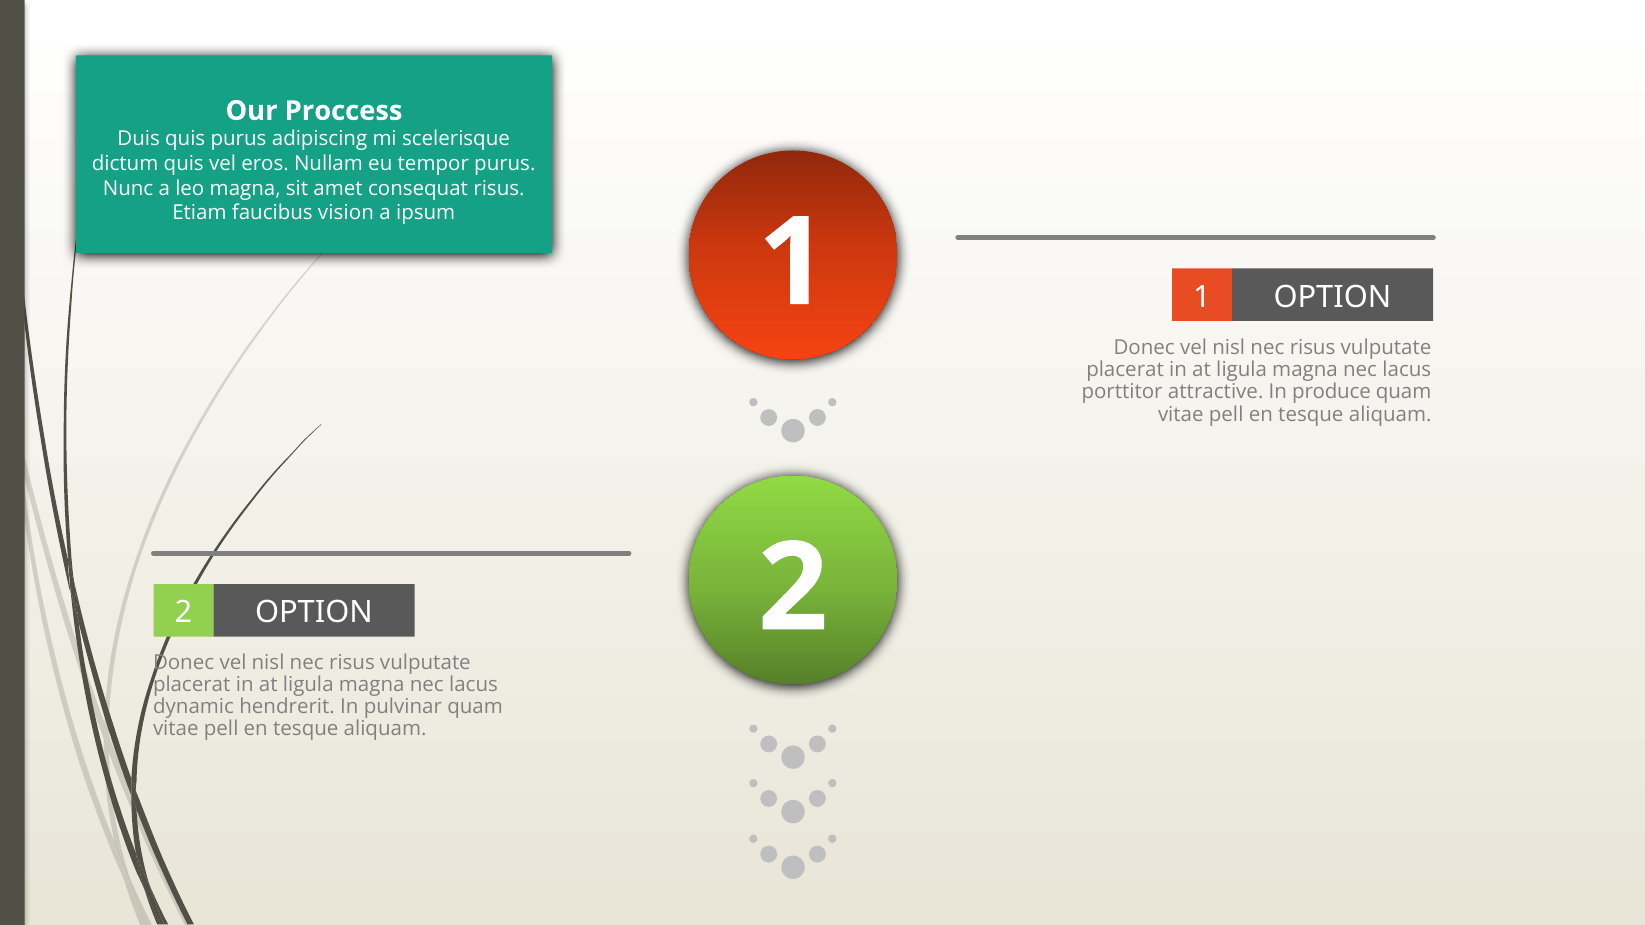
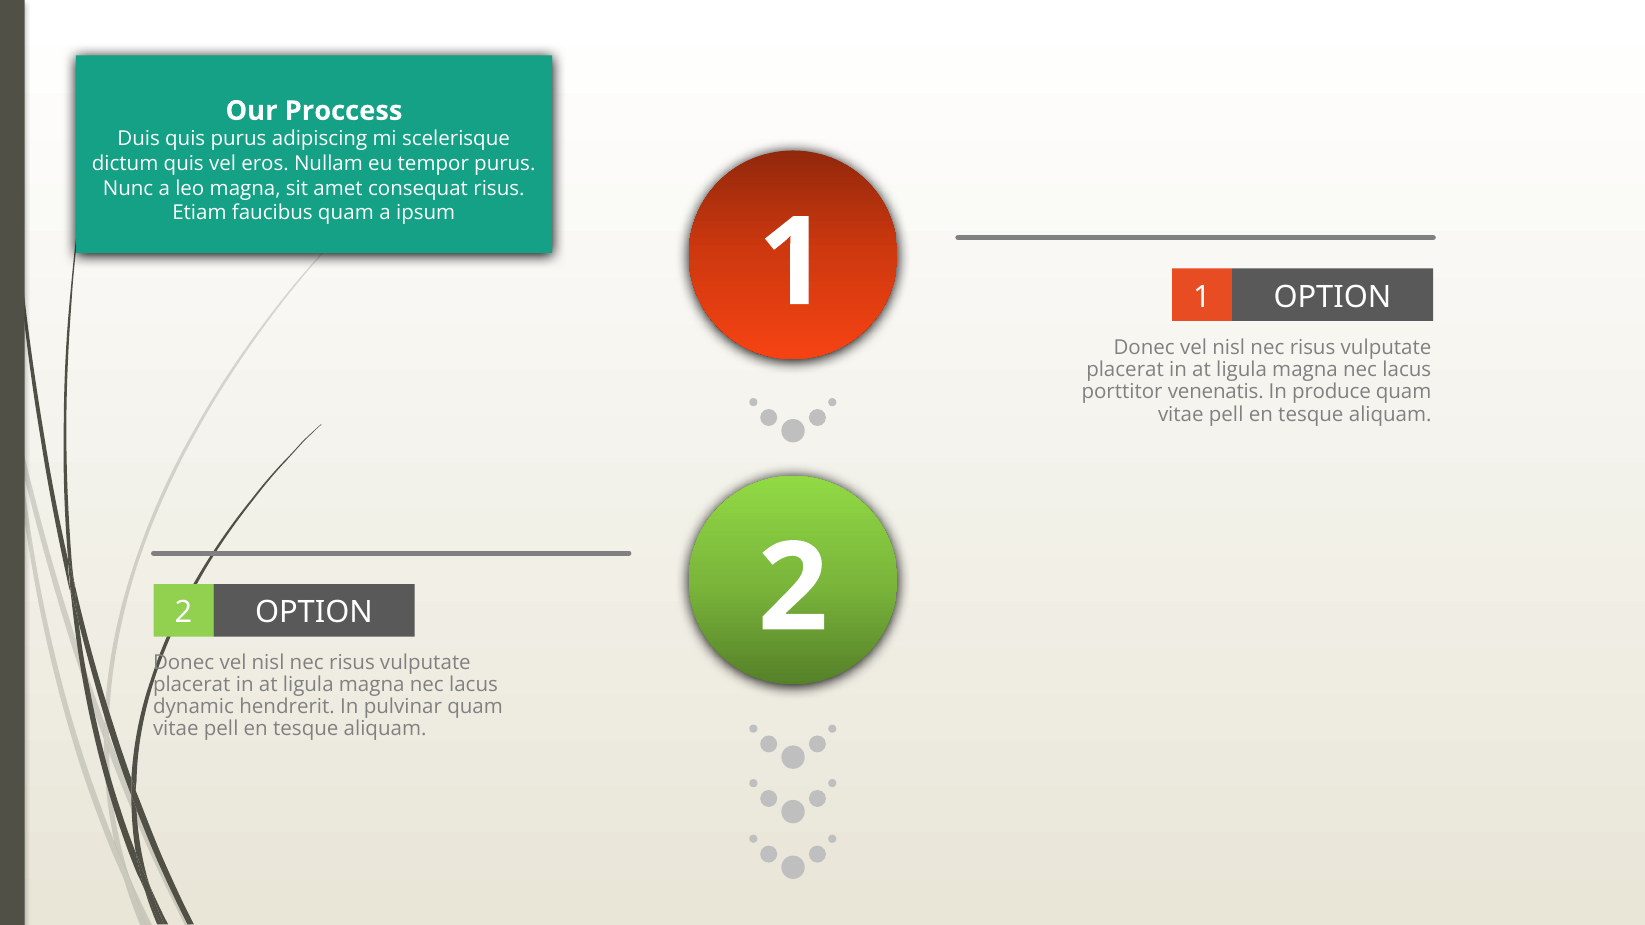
faucibus vision: vision -> quam
attractive: attractive -> venenatis
